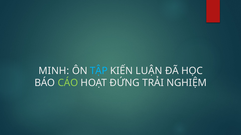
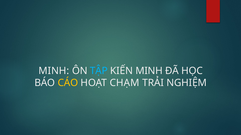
KIẾN LUẬN: LUẬN -> MINH
CÁO colour: light green -> yellow
ĐỨNG: ĐỨNG -> CHẠM
